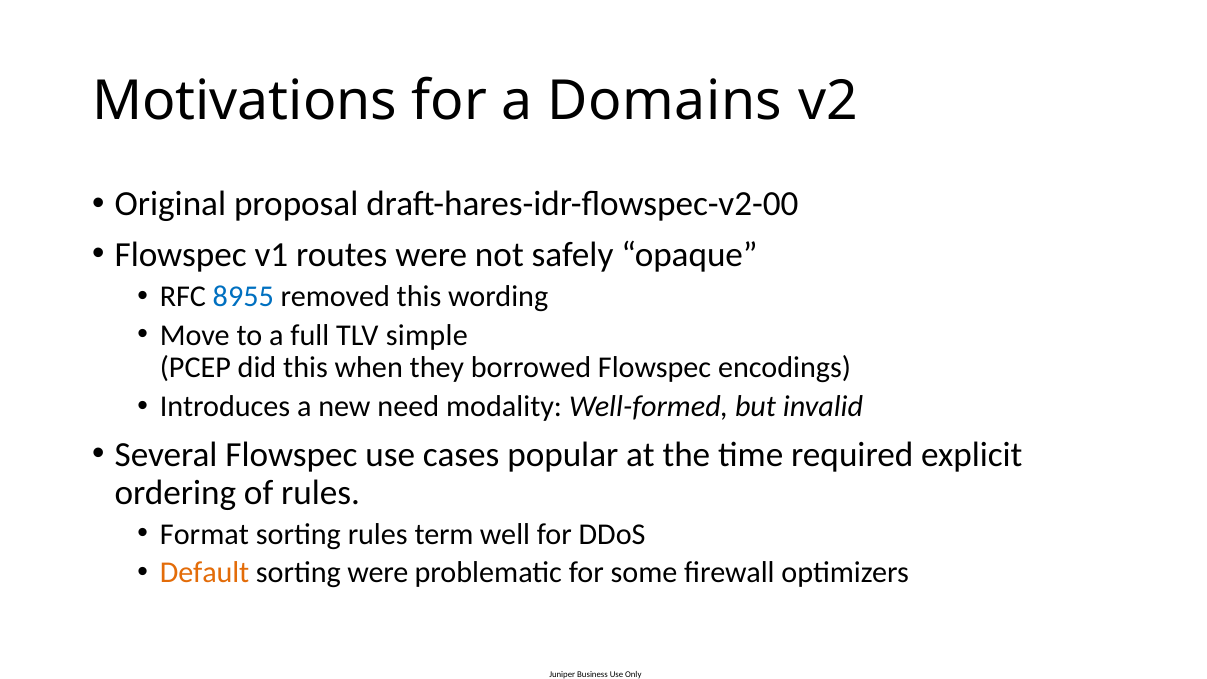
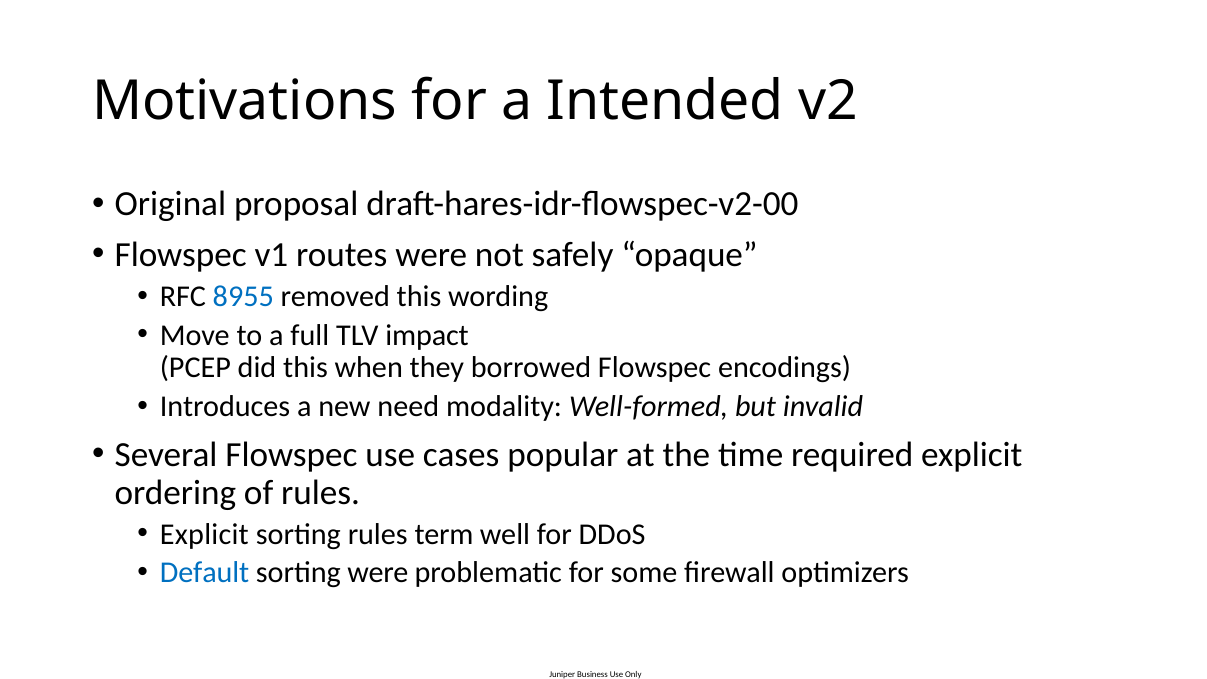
Domains: Domains -> Intended
simple: simple -> impact
Format at (204, 534): Format -> Explicit
Default colour: orange -> blue
